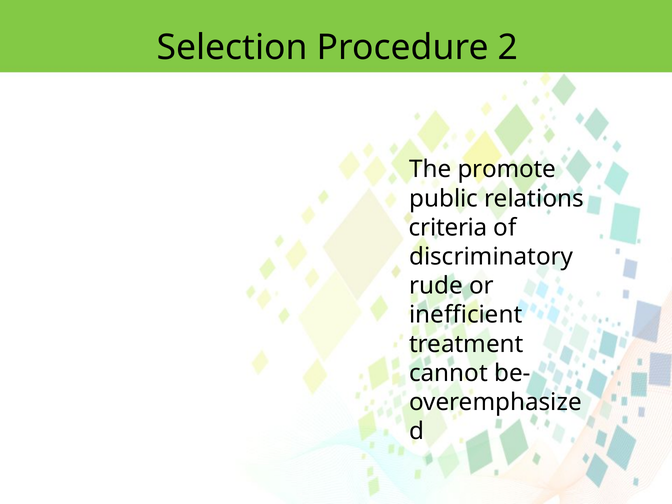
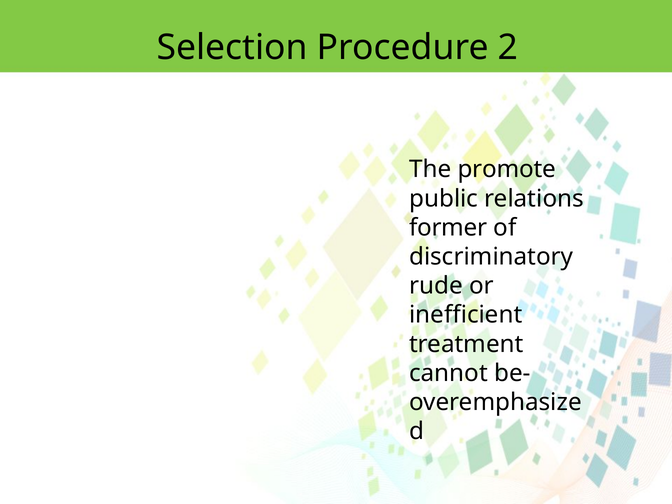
criteria: criteria -> former
